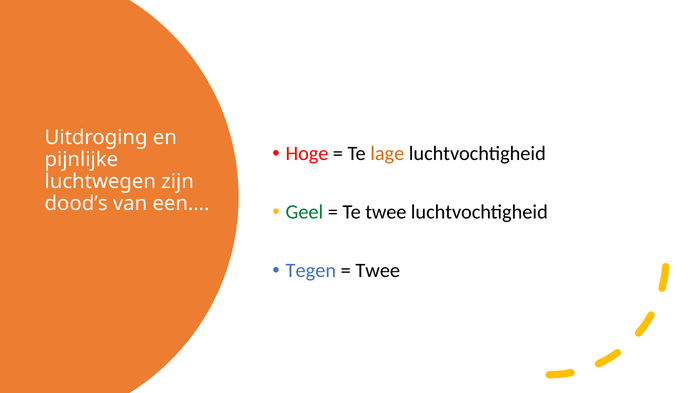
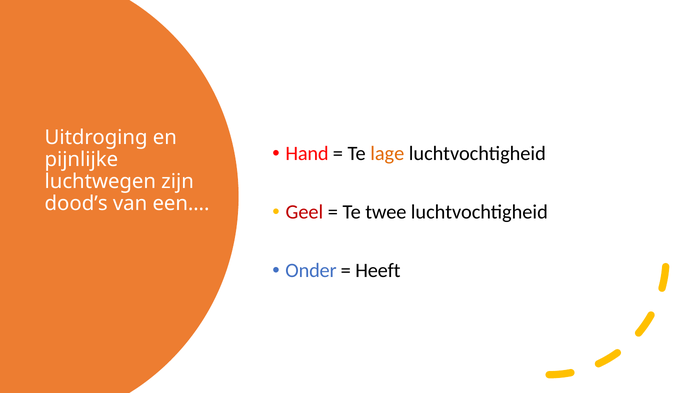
Hoge: Hoge -> Hand
Geel colour: green -> red
Tegen: Tegen -> Onder
Twee at (378, 270): Twee -> Heeft
